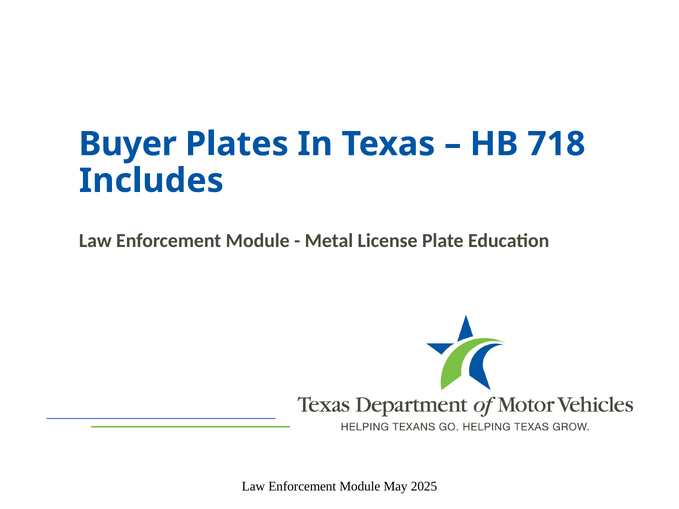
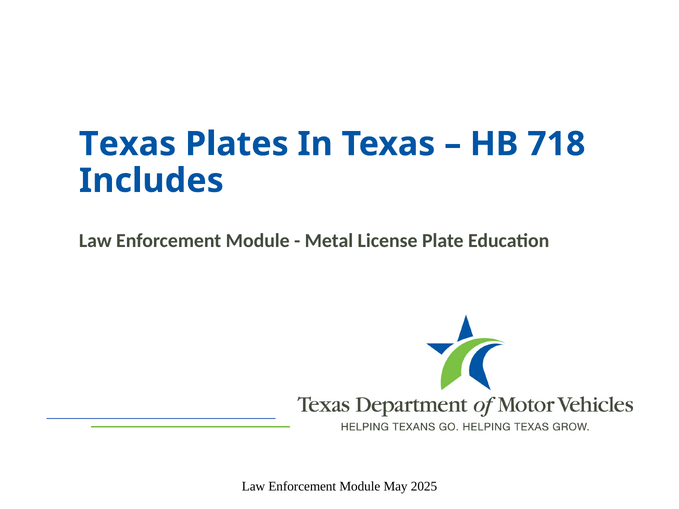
Buyer at (128, 144): Buyer -> Texas
